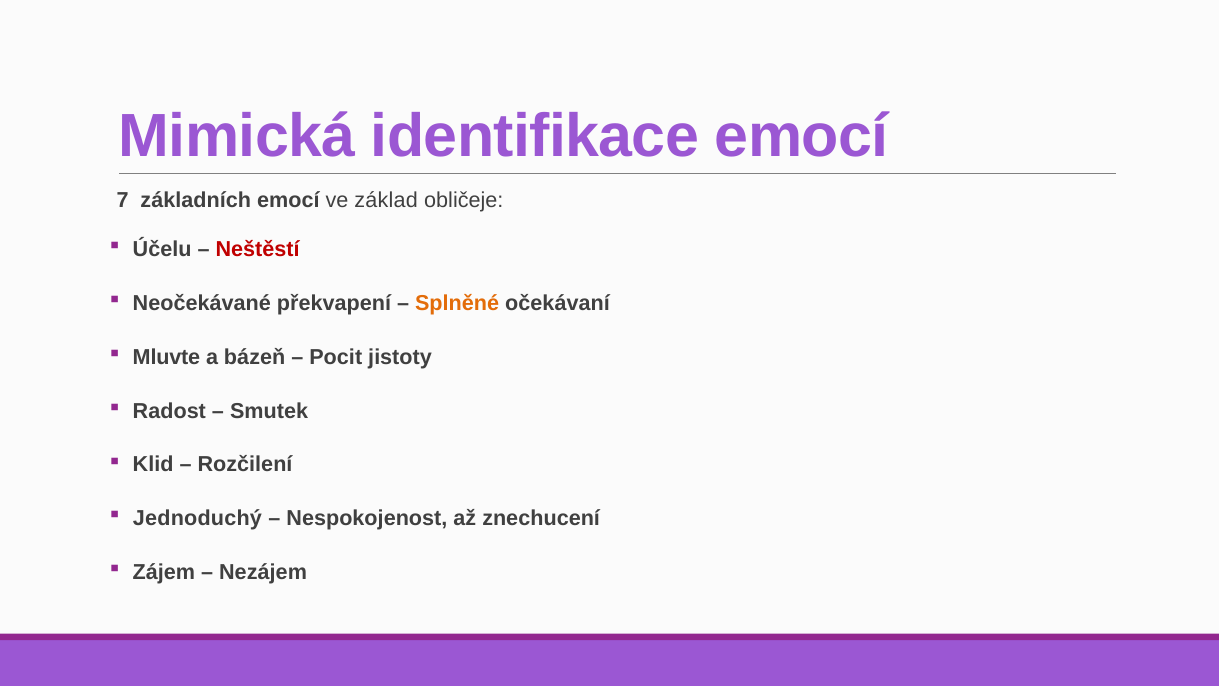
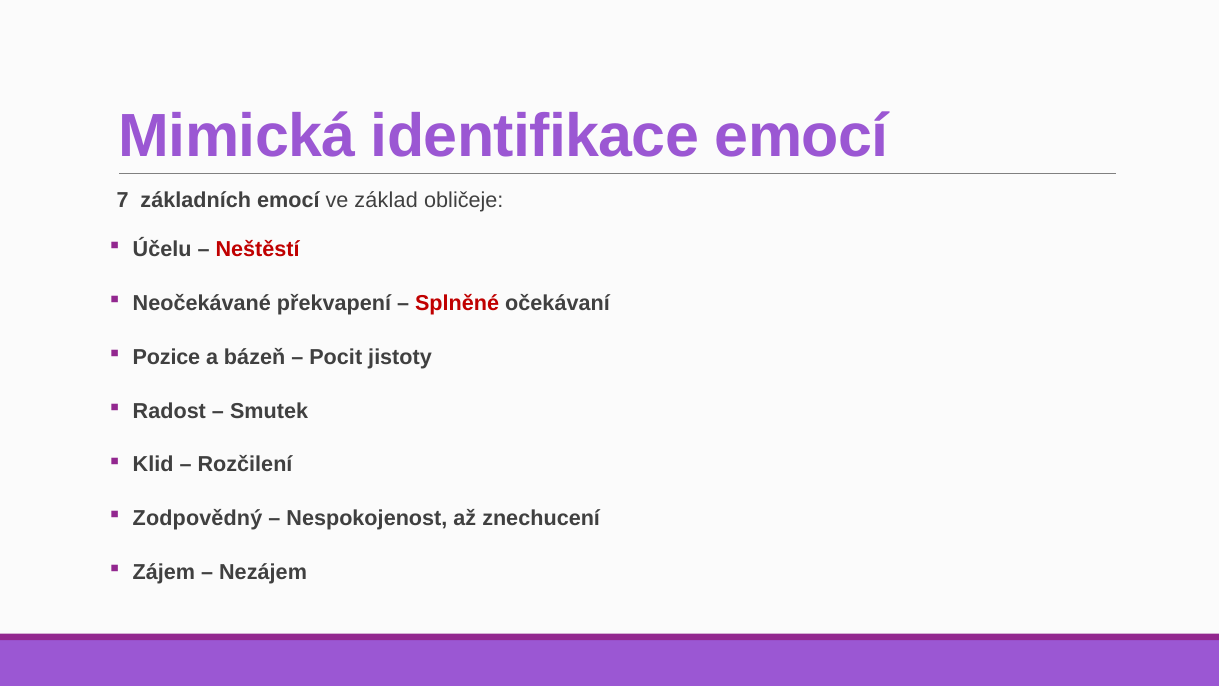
Splněné colour: orange -> red
Mluvte: Mluvte -> Pozice
Jednoduchý: Jednoduchý -> Zodpovědný
